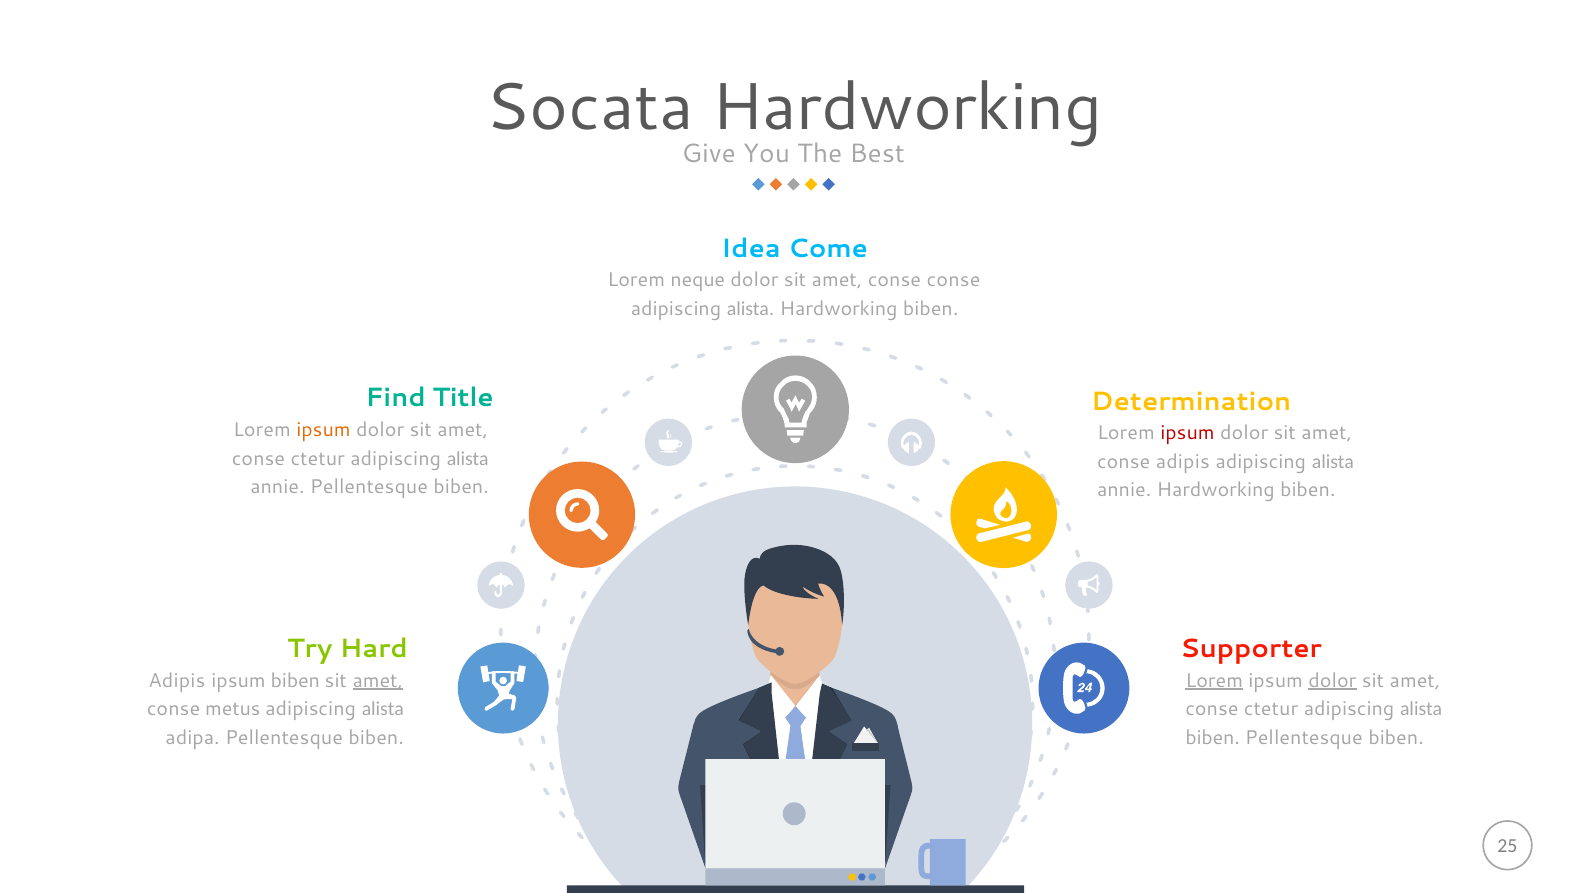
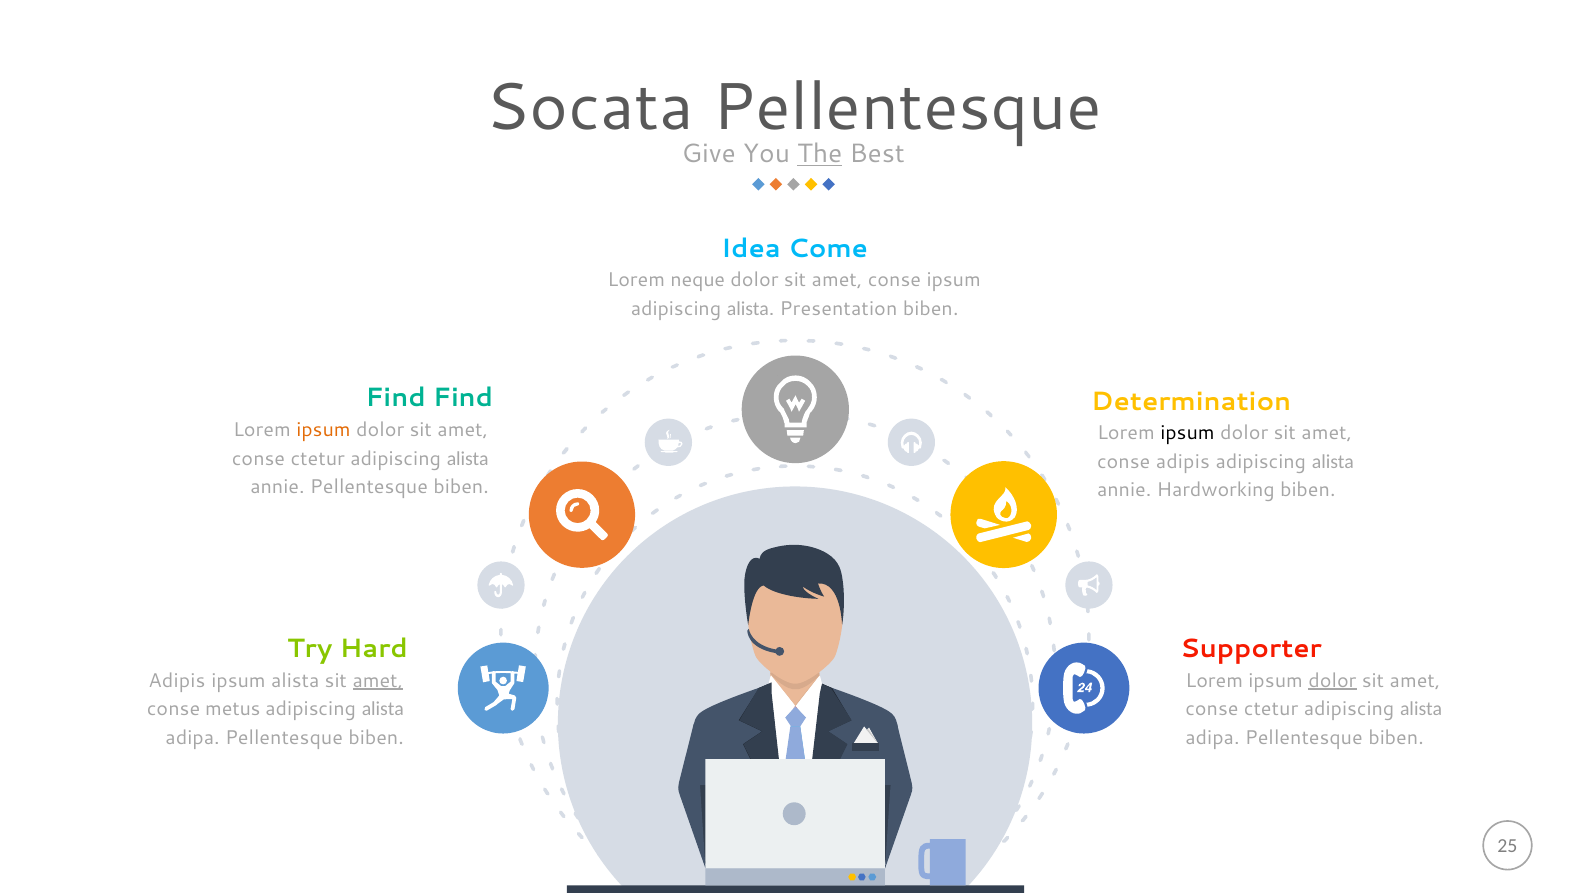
Socata Hardworking: Hardworking -> Pellentesque
The underline: none -> present
conse conse: conse -> ipsum
alista Hardworking: Hardworking -> Presentation
Find Title: Title -> Find
ipsum at (1187, 433) colour: red -> black
ipsum biben: biben -> alista
Lorem at (1214, 680) underline: present -> none
biben at (1213, 737): biben -> adipa
